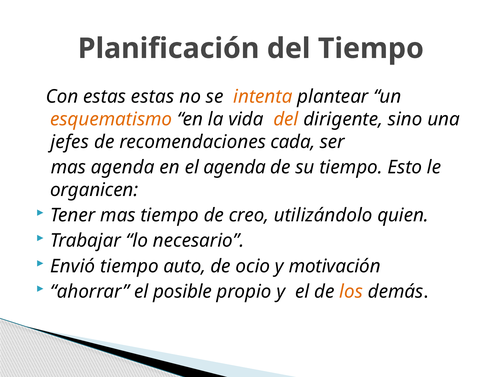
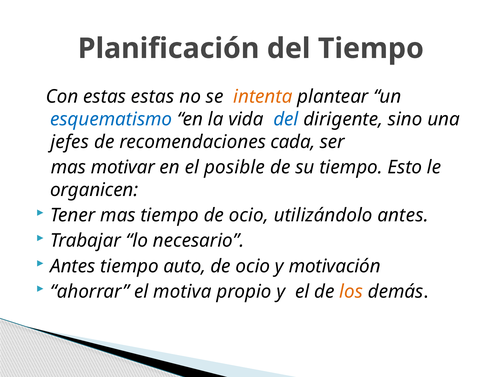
esquematismo colour: orange -> blue
del at (286, 119) colour: orange -> blue
mas agenda: agenda -> motivar
el agenda: agenda -> posible
tiempo de creo: creo -> ocio
utilizándolo quien: quien -> antes
Envió at (73, 266): Envió -> Antes
posible: posible -> motiva
